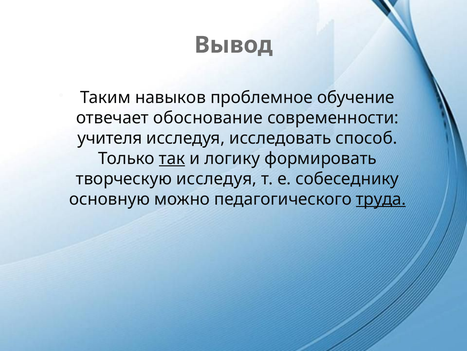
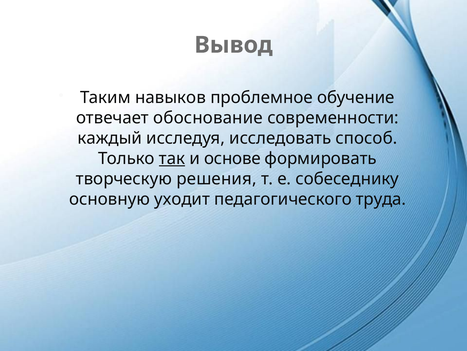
учителя: учителя -> каждый
логику: логику -> основе
творческую исследуя: исследуя -> решения
можно: можно -> уходит
труда underline: present -> none
